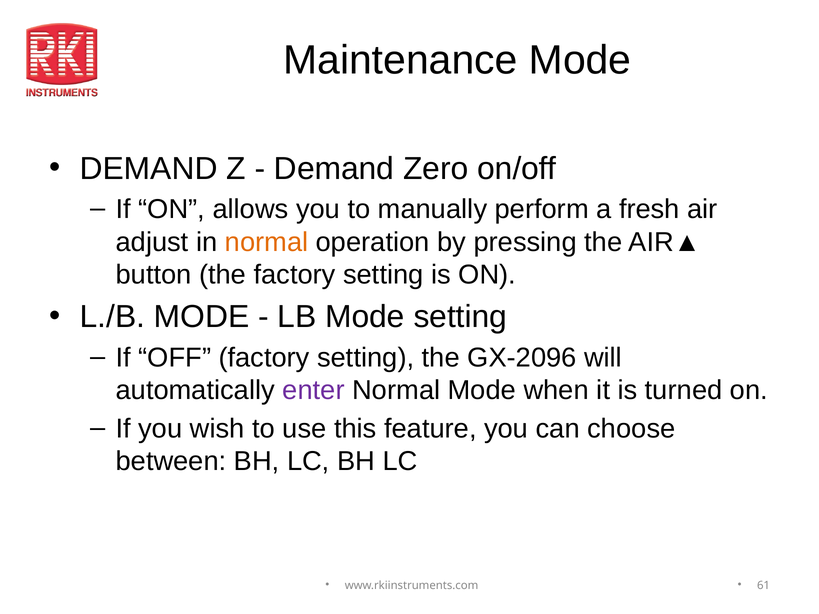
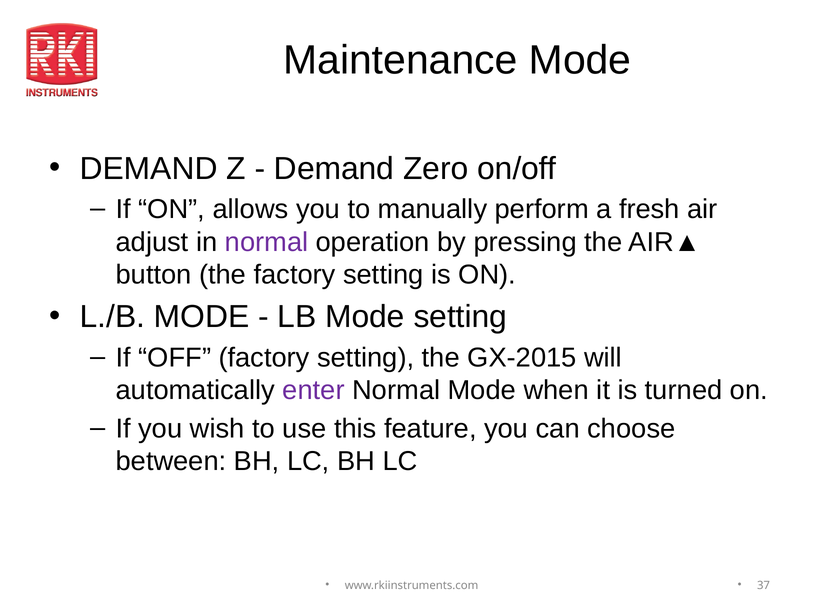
normal at (267, 242) colour: orange -> purple
GX-2096: GX-2096 -> GX-2015
61: 61 -> 37
